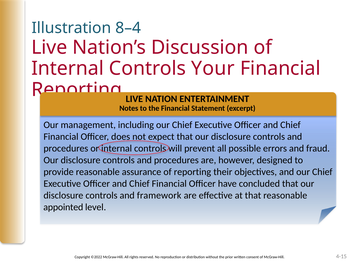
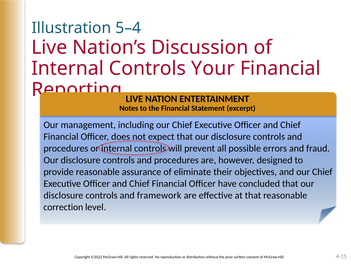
8–4: 8–4 -> 5–4
of reporting: reporting -> eliminate
appointed: appointed -> correction
